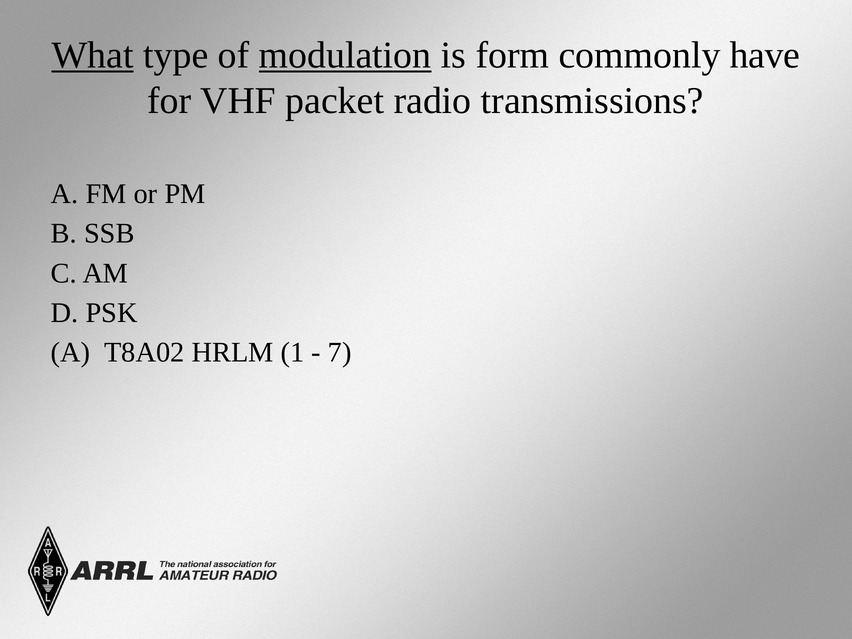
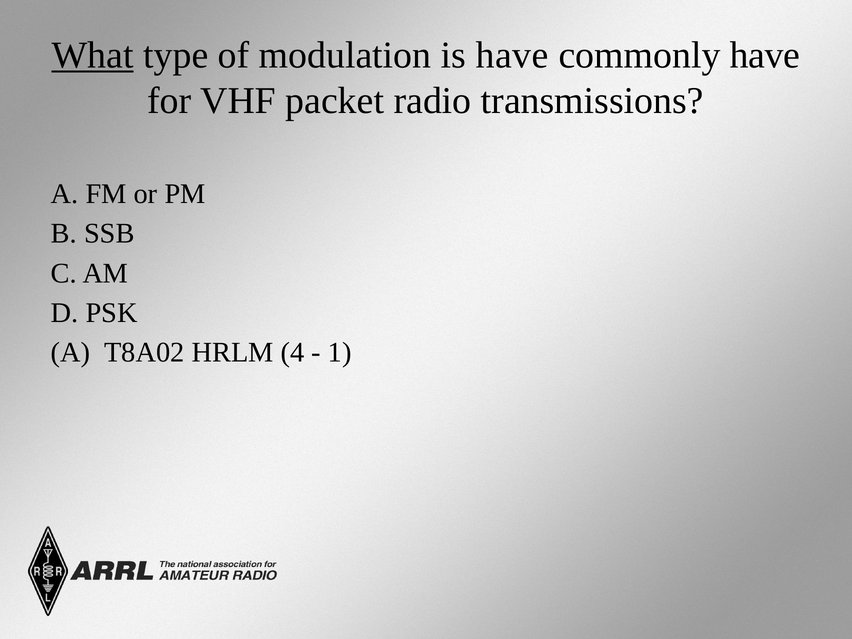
modulation underline: present -> none
is form: form -> have
1: 1 -> 4
7: 7 -> 1
